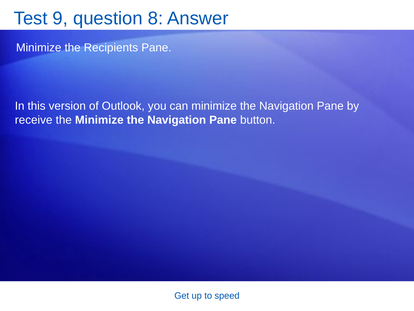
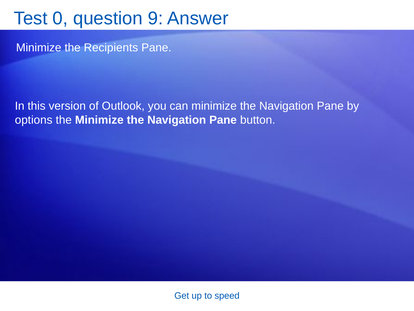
9: 9 -> 0
8: 8 -> 9
receive: receive -> options
